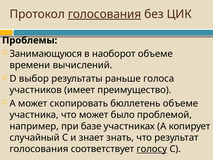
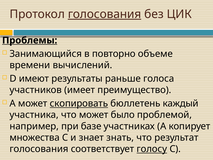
Проблемы underline: none -> present
Занимающуюся: Занимающуюся -> Занимающийся
наоборот: наоборот -> повторно
выбор: выбор -> имеют
скопировать underline: none -> present
бюллетень объеме: объеме -> каждый
случайный: случайный -> множества
